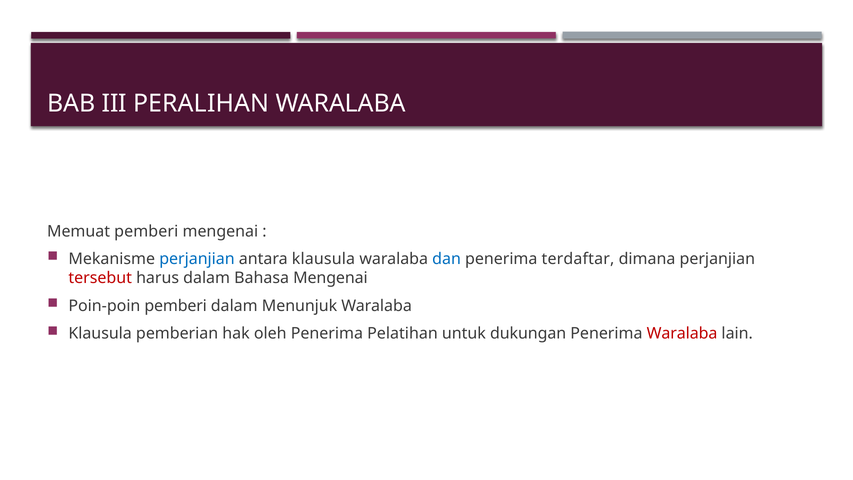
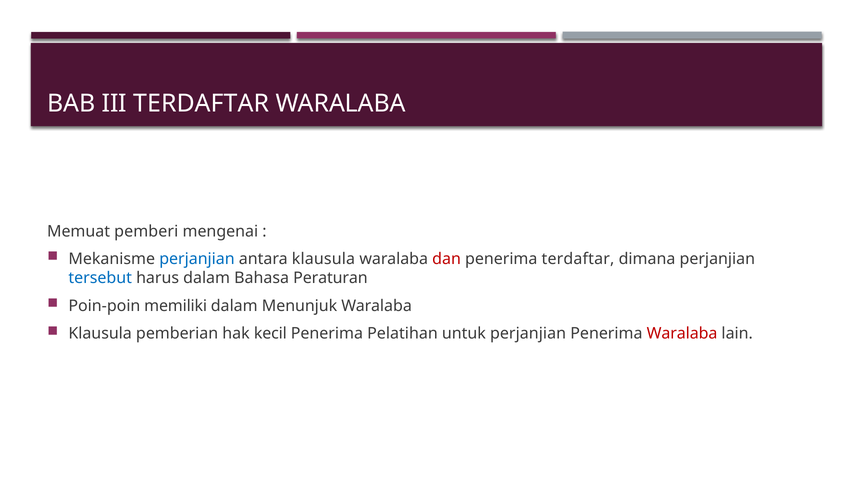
III PERALIHAN: PERALIHAN -> TERDAFTAR
dan colour: blue -> red
tersebut colour: red -> blue
Bahasa Mengenai: Mengenai -> Peraturan
Poin-poin pemberi: pemberi -> memiliki
oleh: oleh -> kecil
untuk dukungan: dukungan -> perjanjian
